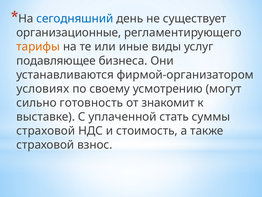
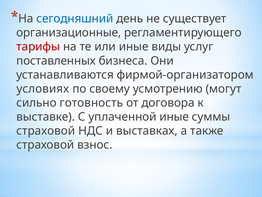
тарифы colour: orange -> red
подавляющее: подавляющее -> поставленных
знакомит: знакомит -> договора
уплаченной стать: стать -> иные
стоимость: стоимость -> выставках
